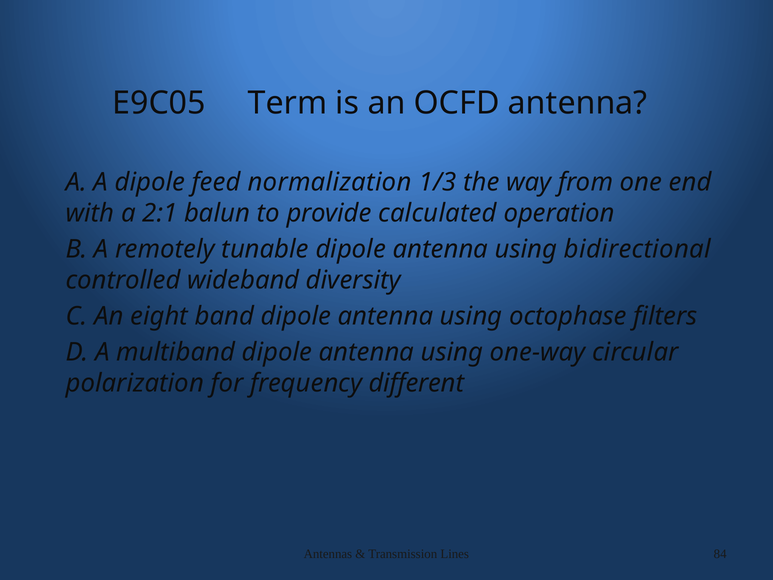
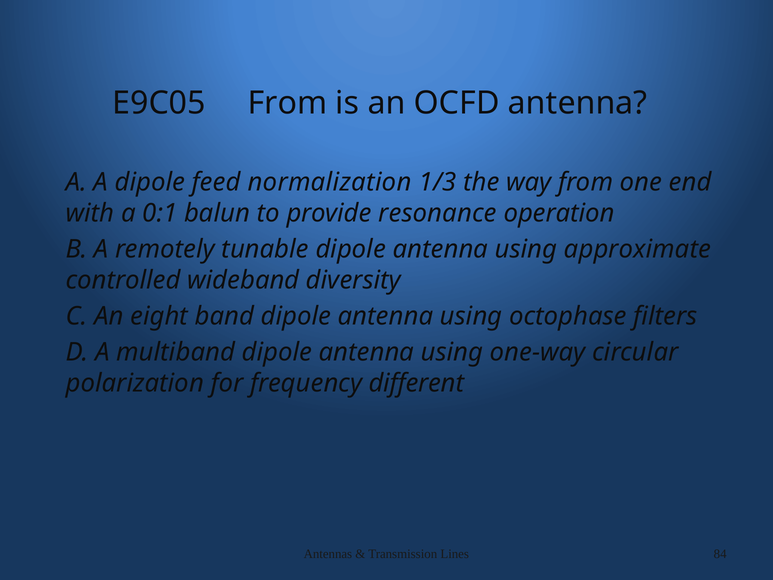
E9C05 Term: Term -> From
2:1: 2:1 -> 0:1
calculated: calculated -> resonance
bidirectional: bidirectional -> approximate
